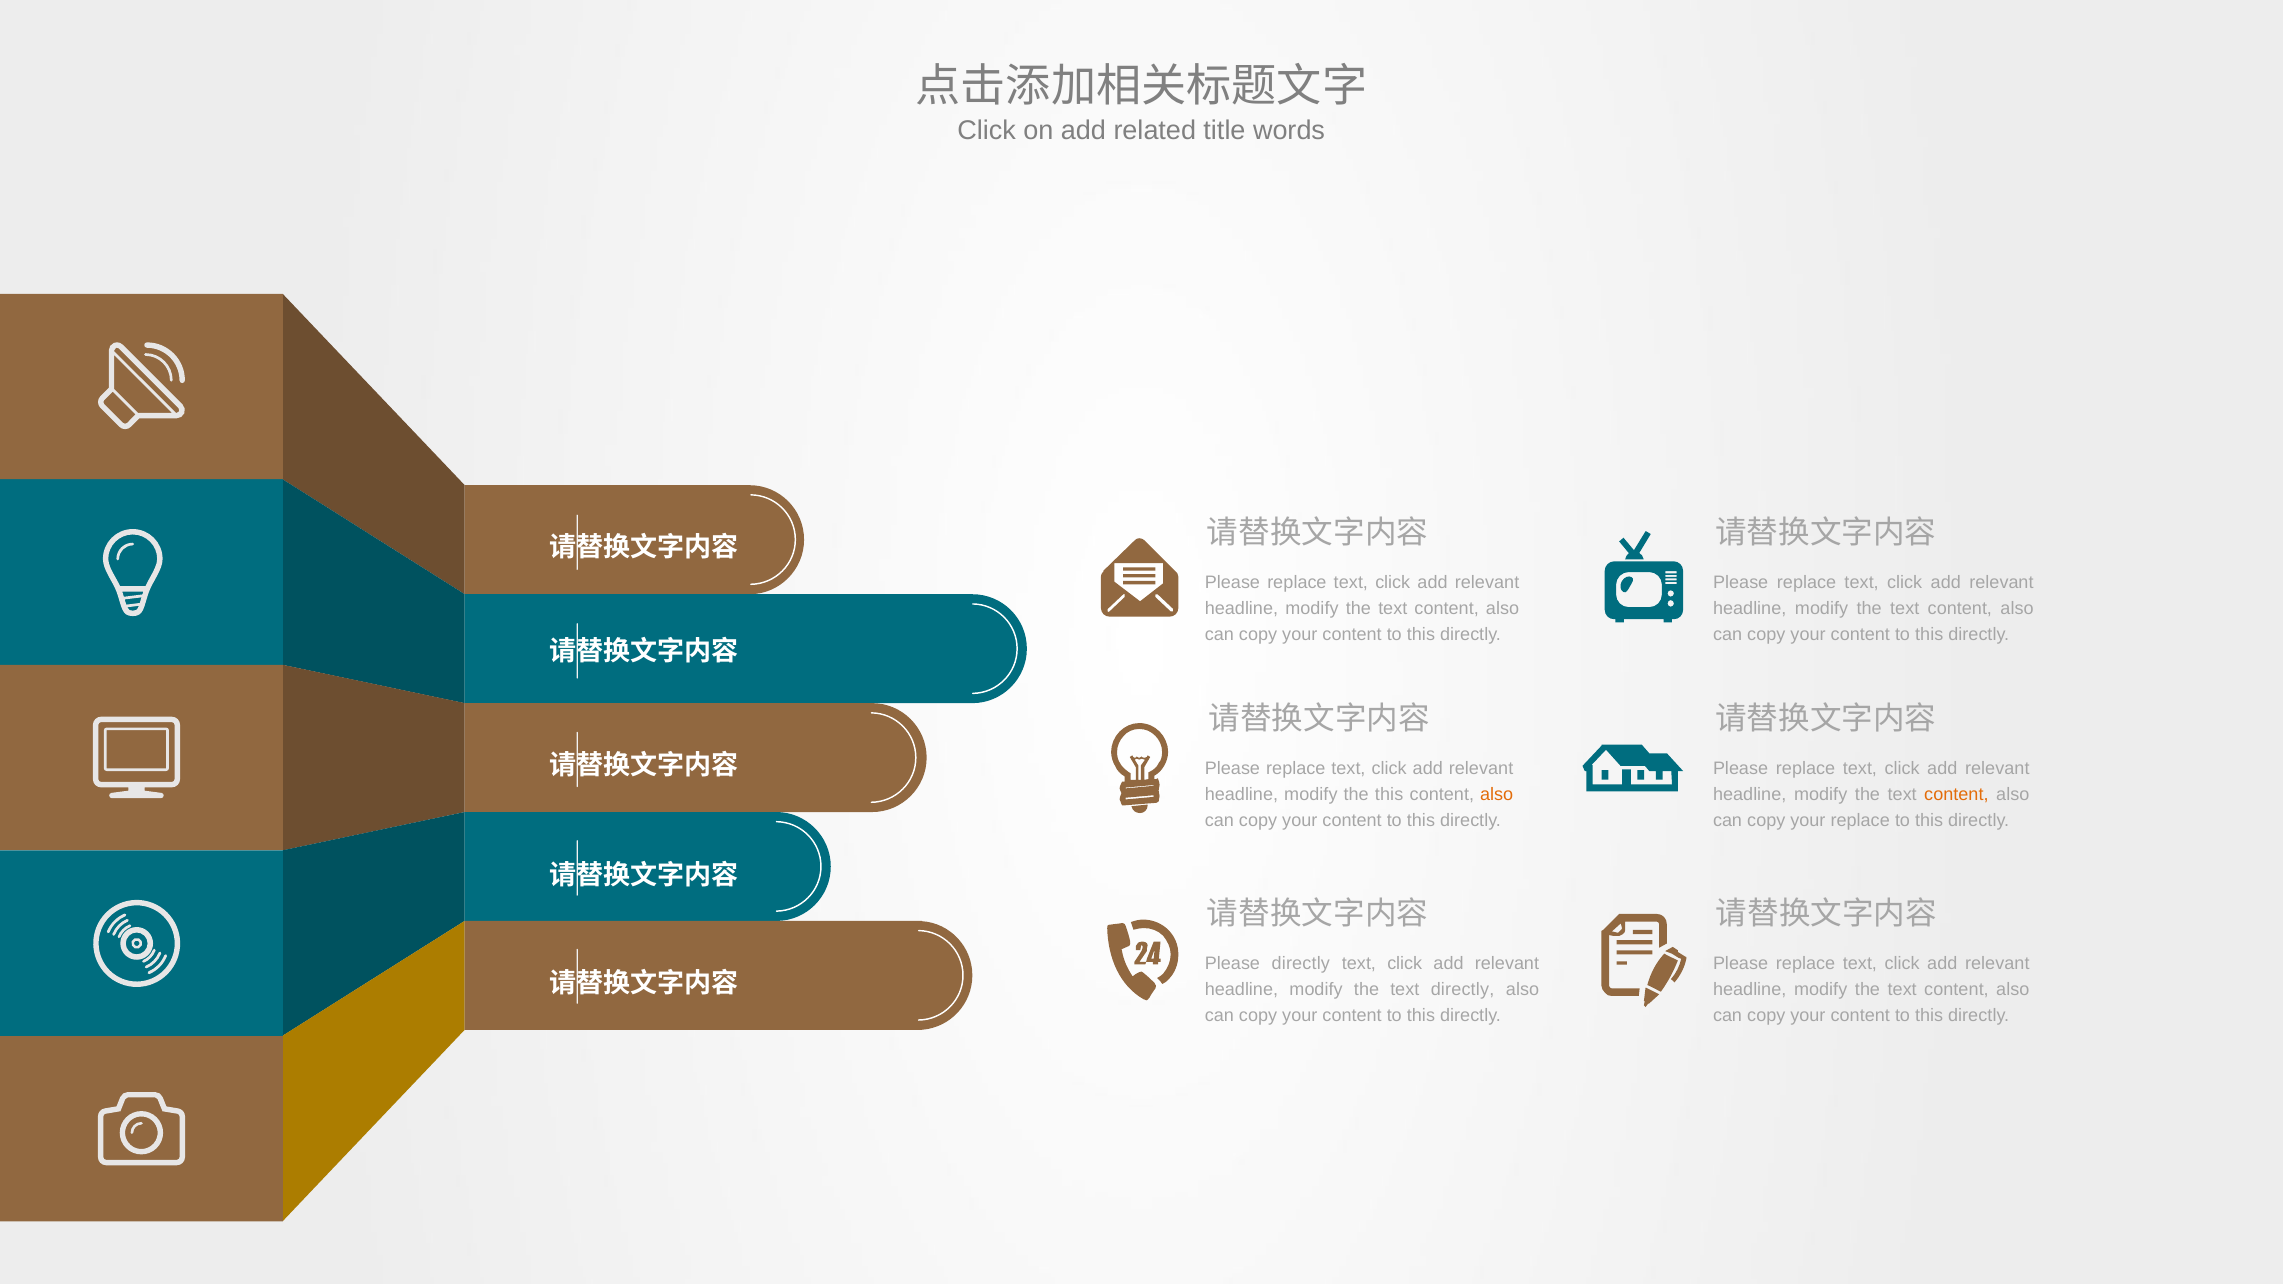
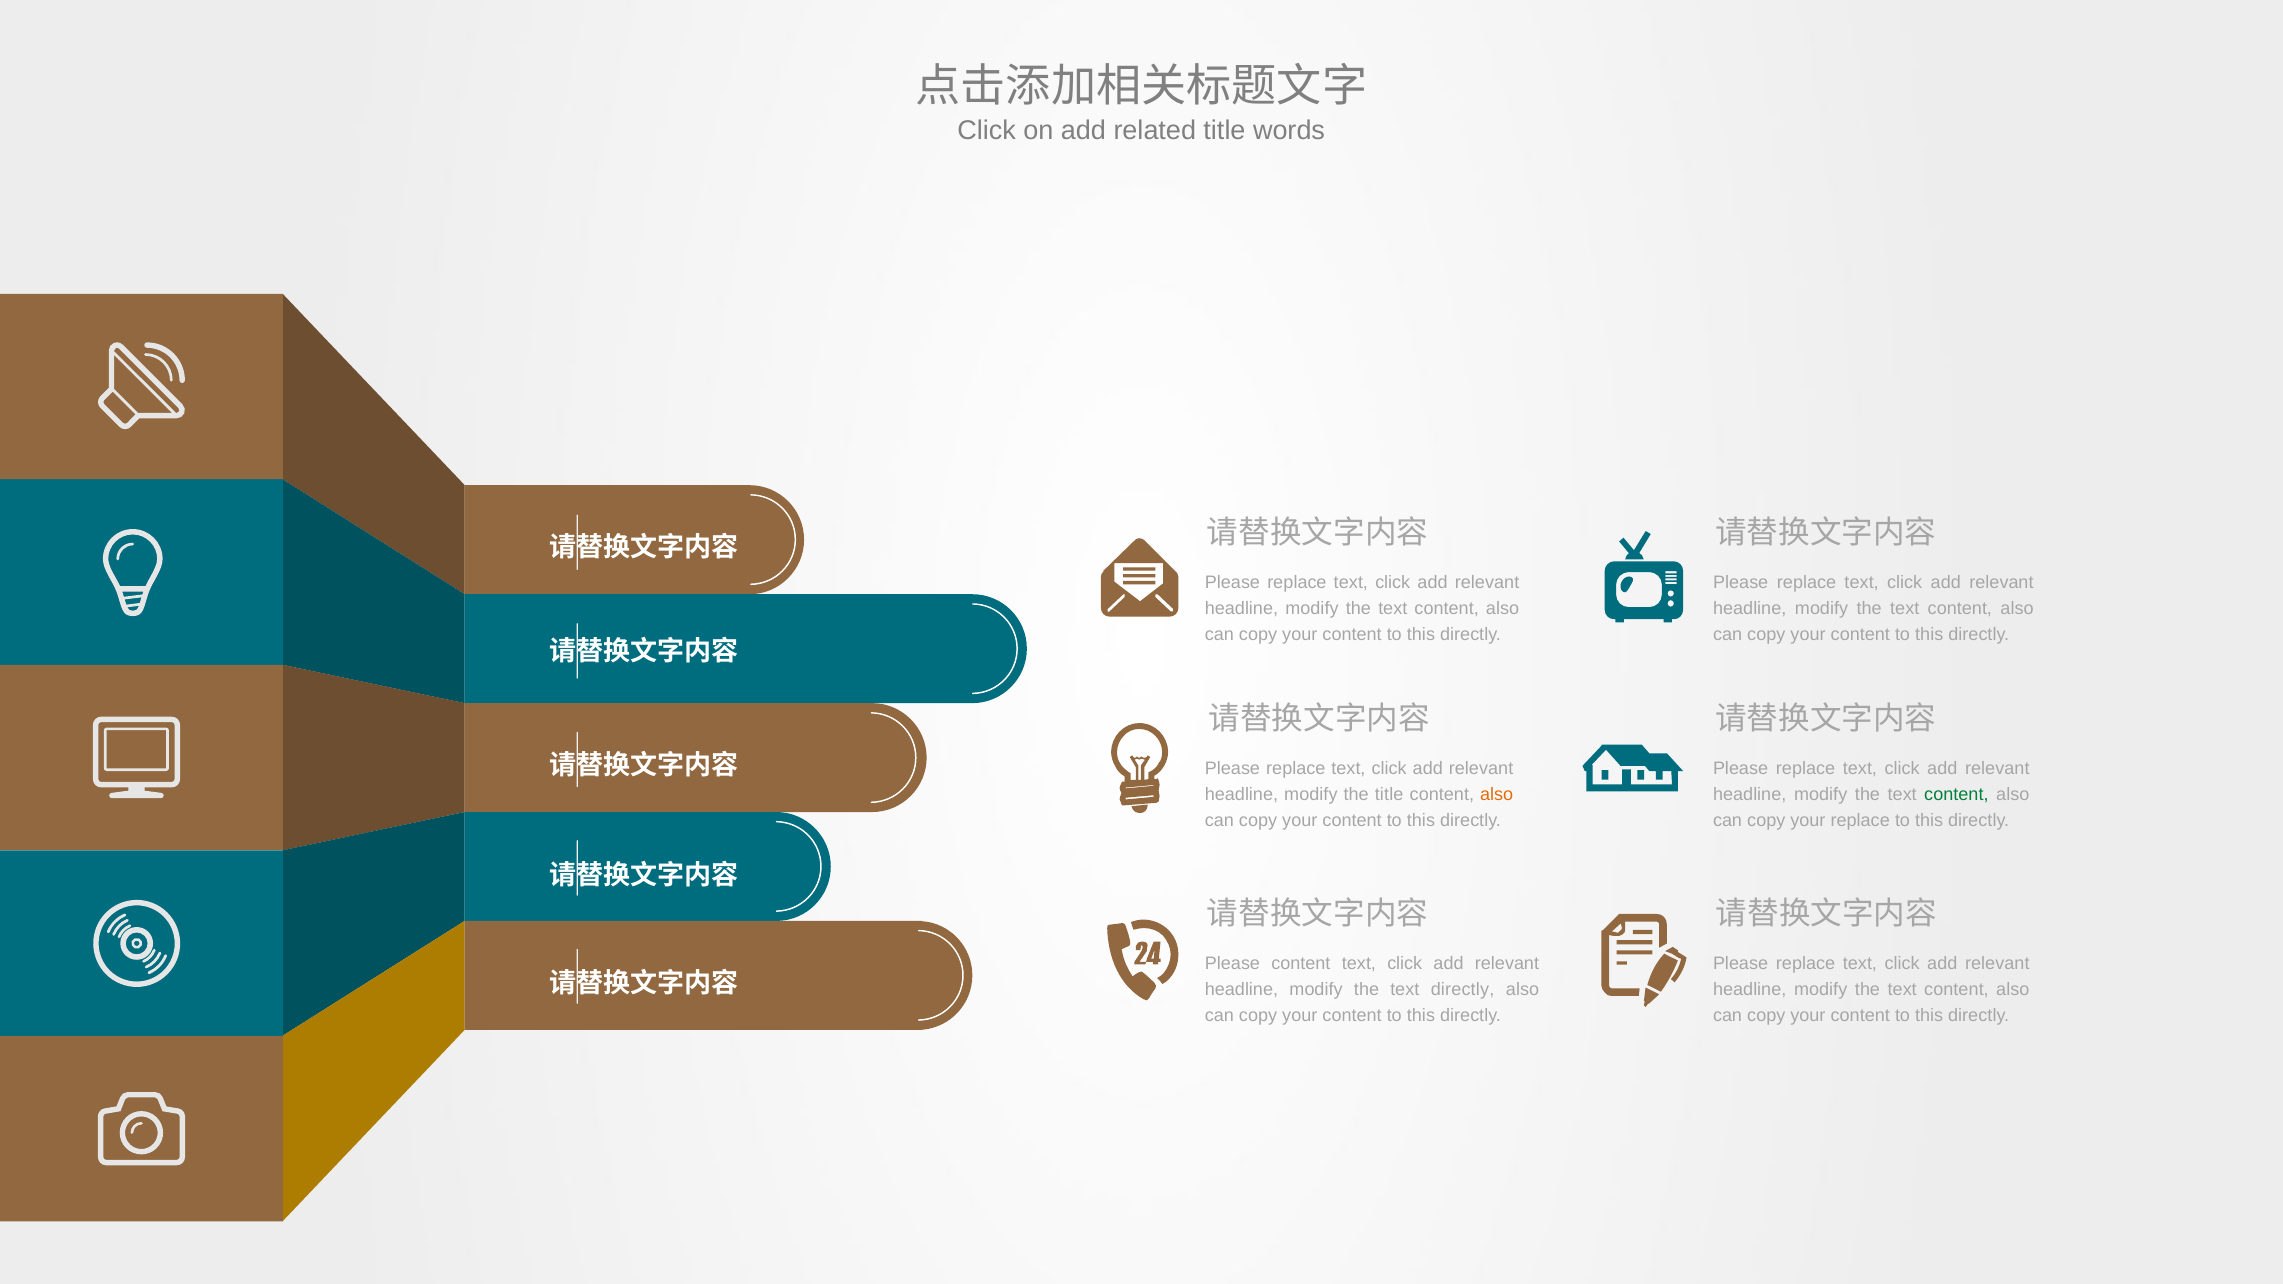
the this: this -> title
content at (1956, 794) colour: orange -> green
Please directly: directly -> content
